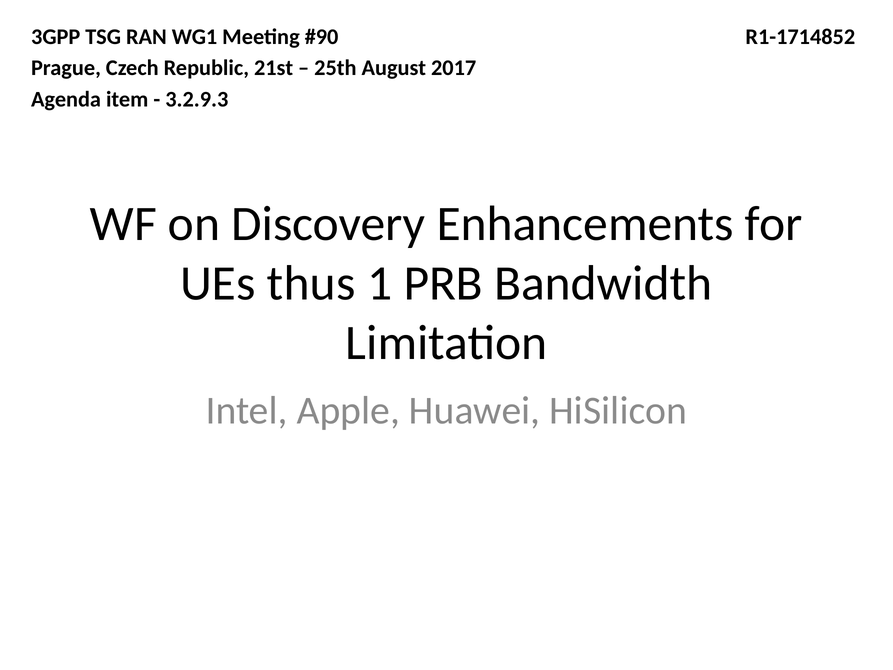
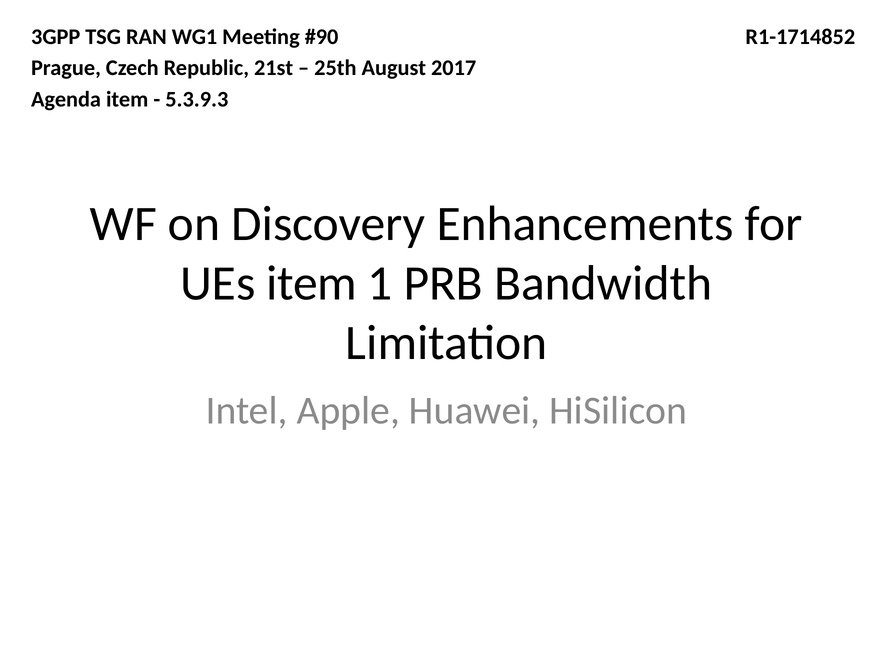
3.2.9.3: 3.2.9.3 -> 5.3.9.3
UEs thus: thus -> item
